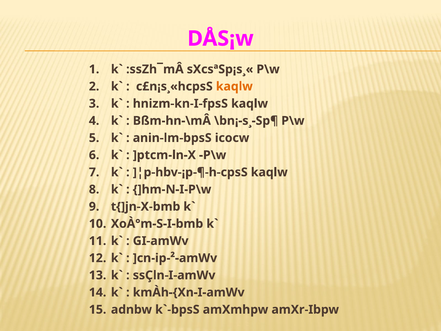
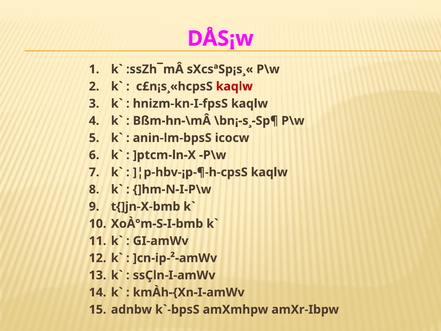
kaqlw at (234, 86) colour: orange -> red
